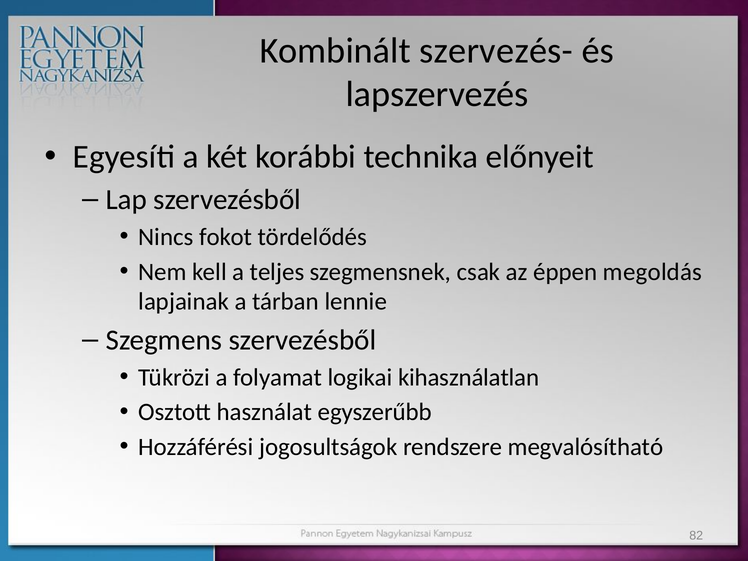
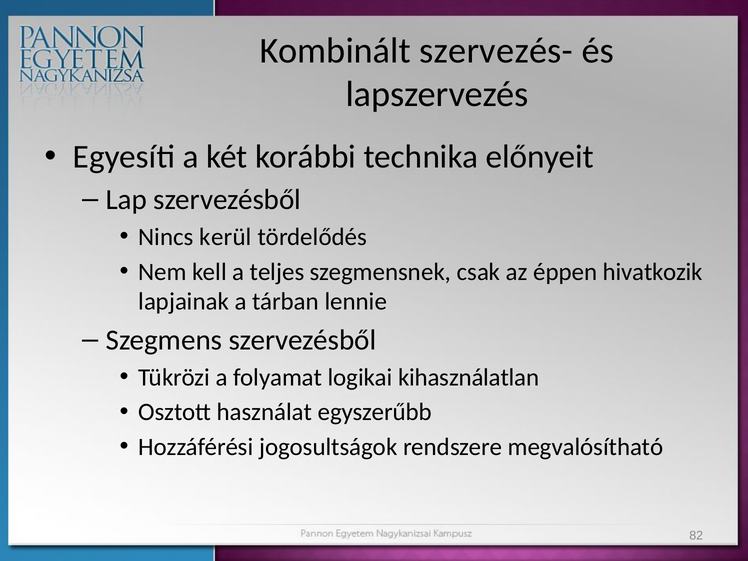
fokot: fokot -> kerül
megoldás: megoldás -> hivatkozik
